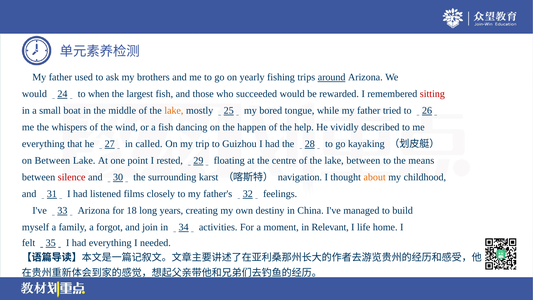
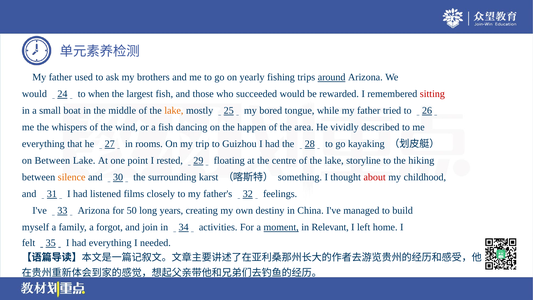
help: help -> area
called: called -> rooms
lake between: between -> storyline
means: means -> hiking
silence colour: red -> orange
navigation: navigation -> something
about colour: orange -> red
18: 18 -> 50
moment underline: none -> present
life: life -> left
